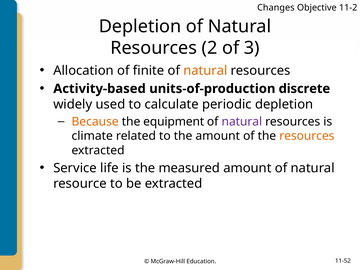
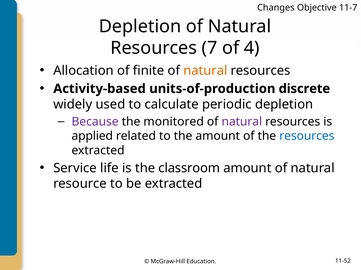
11-2: 11-2 -> 11-7
2: 2 -> 7
3: 3 -> 4
Because colour: orange -> purple
equipment: equipment -> monitored
climate: climate -> applied
resources at (307, 136) colour: orange -> blue
measured: measured -> classroom
